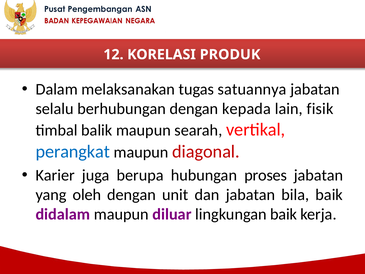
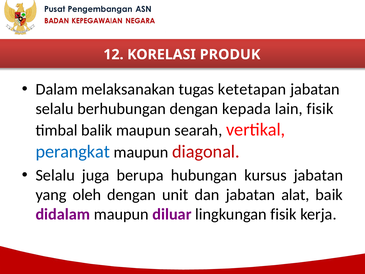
satuannya: satuannya -> ketetapan
Karier at (55, 175): Karier -> Selalu
proses: proses -> kursus
bila: bila -> alat
lingkungan baik: baik -> fisik
